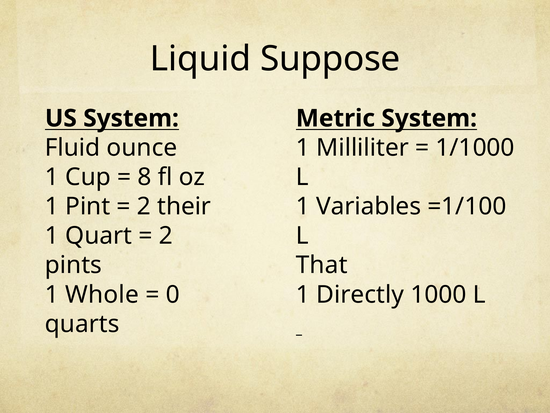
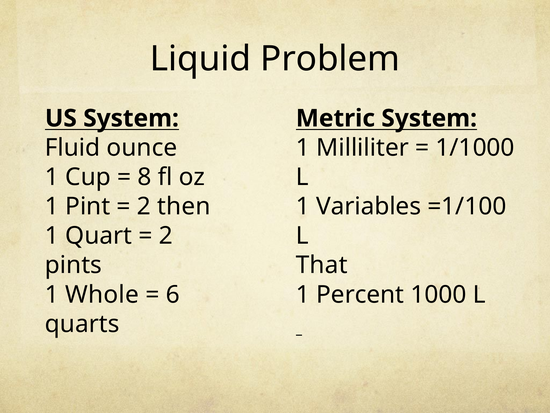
Suppose: Suppose -> Problem
their: their -> then
0: 0 -> 6
Directly: Directly -> Percent
